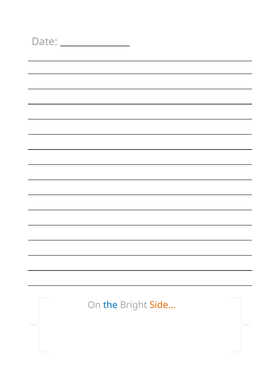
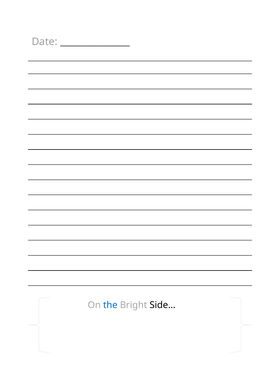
Side… colour: orange -> black
